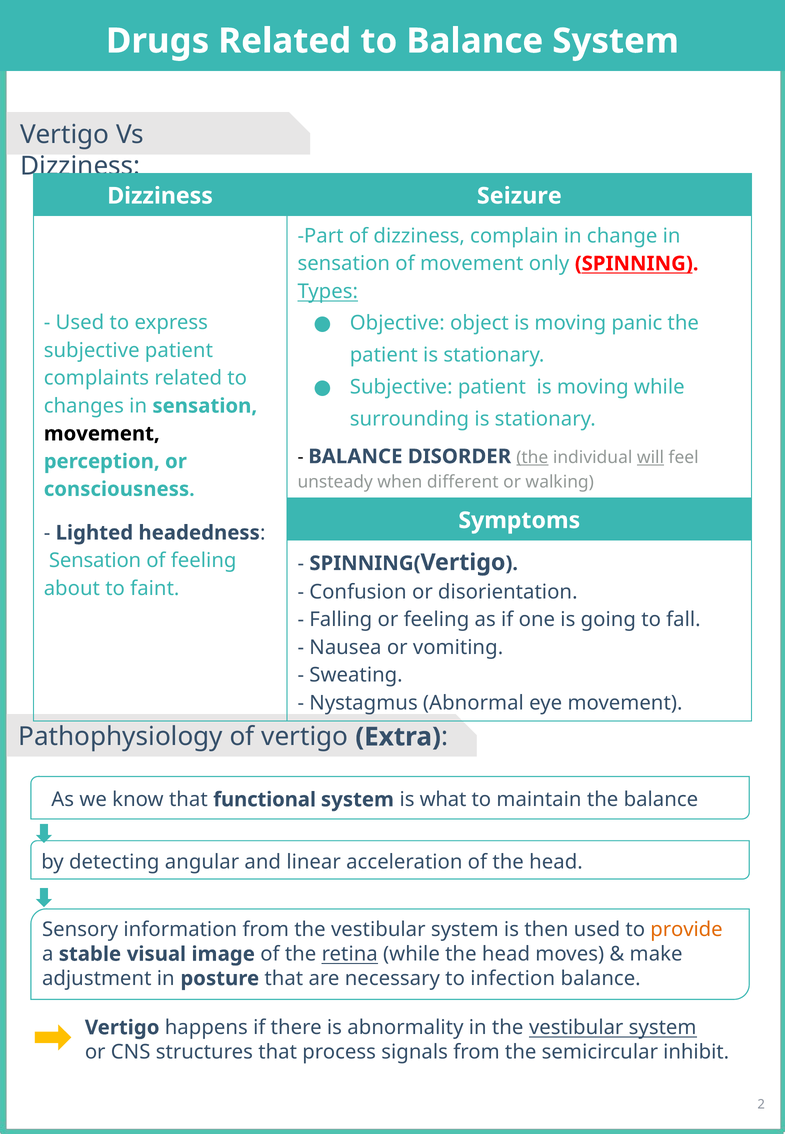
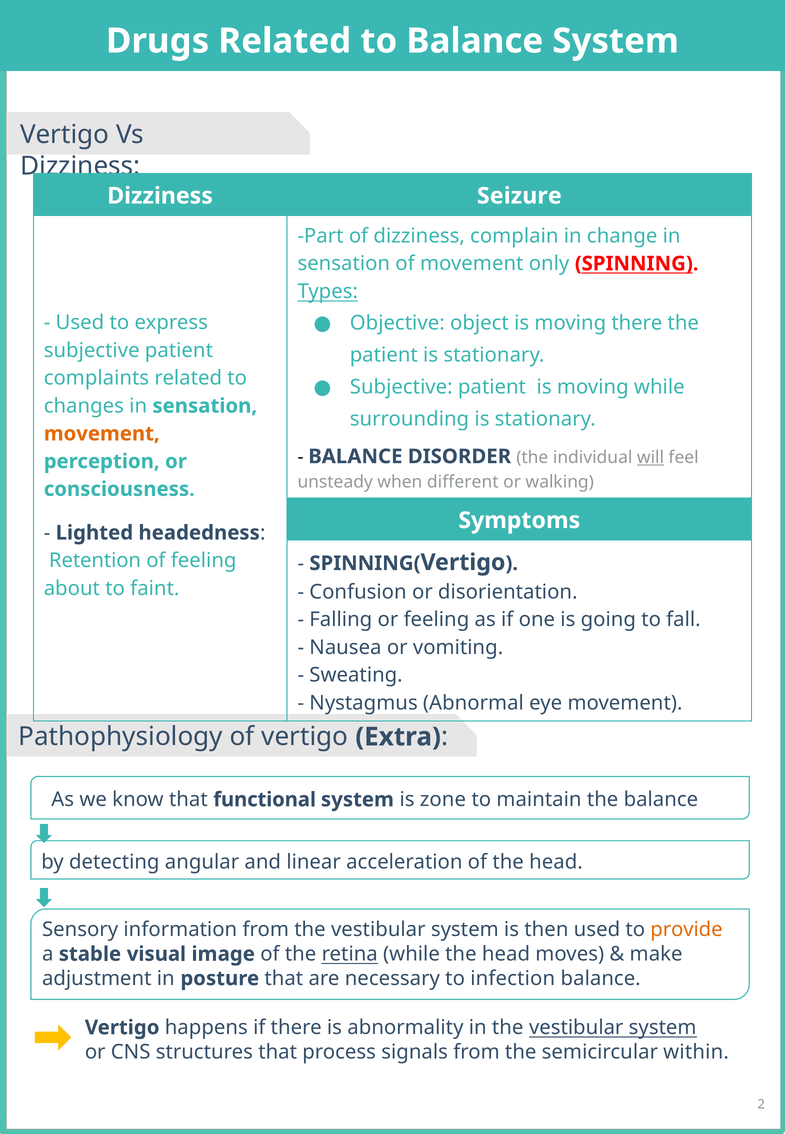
moving panic: panic -> there
movement at (102, 434) colour: black -> orange
the at (532, 457) underline: present -> none
Sensation at (95, 561): Sensation -> Retention
what: what -> zone
inhibit: inhibit -> within
